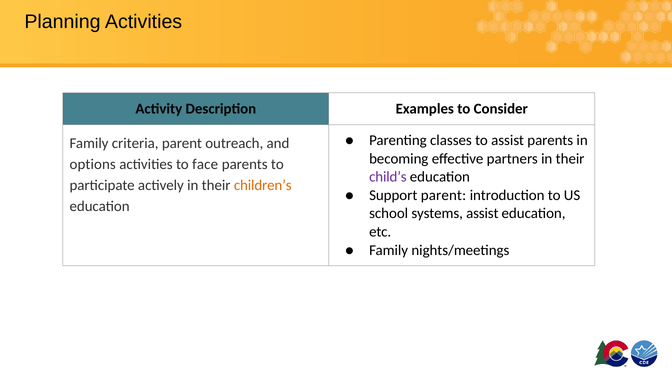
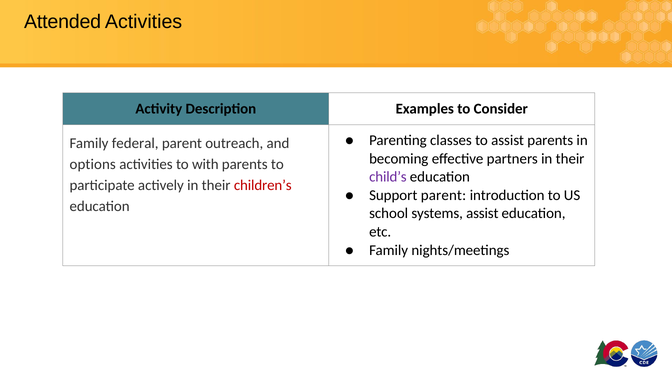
Planning: Planning -> Attended
criteria: criteria -> federal
face: face -> with
children’s colour: orange -> red
